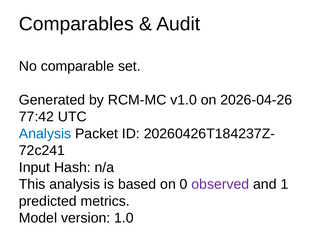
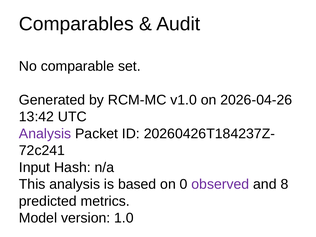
77:42: 77:42 -> 13:42
Analysis at (45, 134) colour: blue -> purple
1: 1 -> 8
